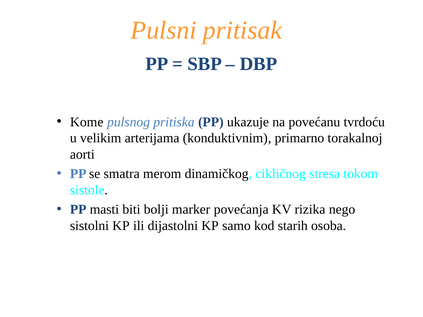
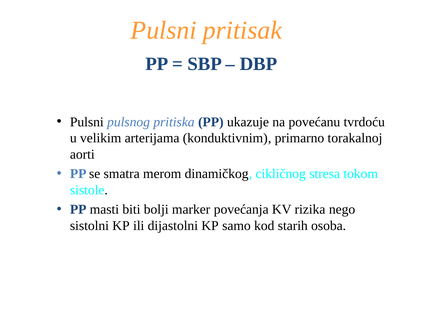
Kome at (87, 122): Kome -> Pulsni
